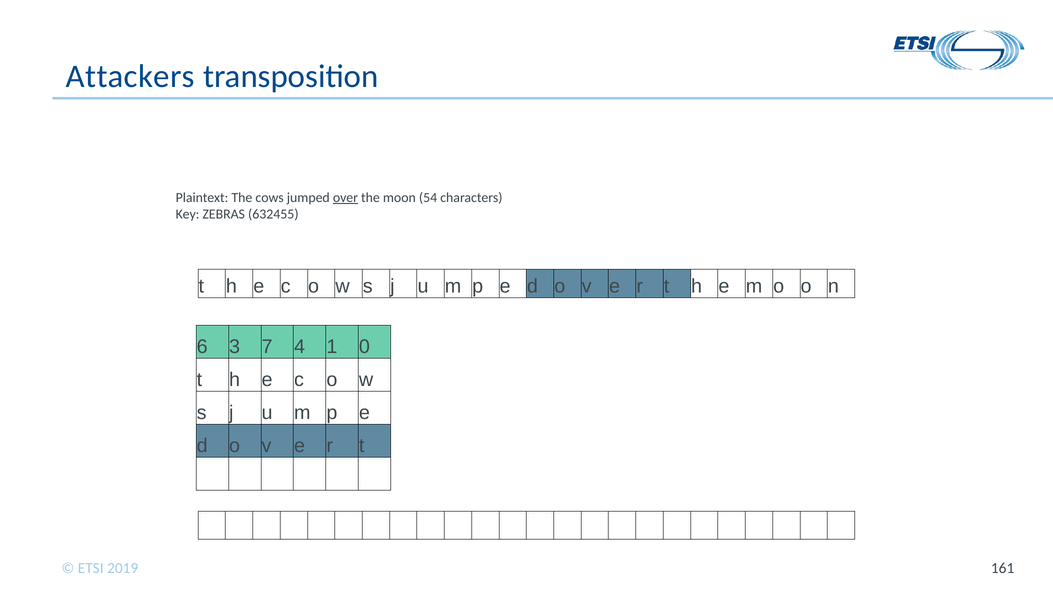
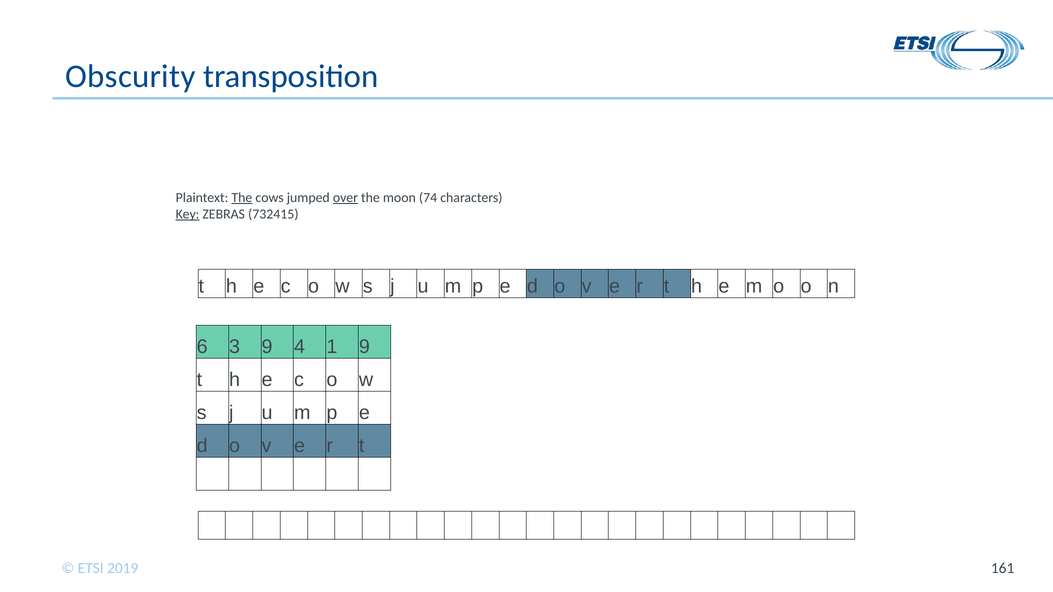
Attackers: Attackers -> Obscurity
The at (242, 198) underline: none -> present
54: 54 -> 74
Key underline: none -> present
632455: 632455 -> 732415
3 7: 7 -> 9
1 0: 0 -> 9
